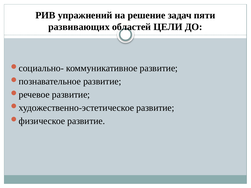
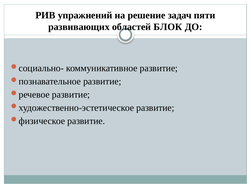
ЦЕЛИ: ЦЕЛИ -> БЛОК
